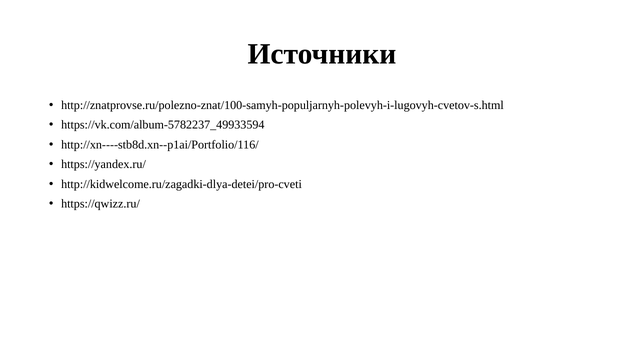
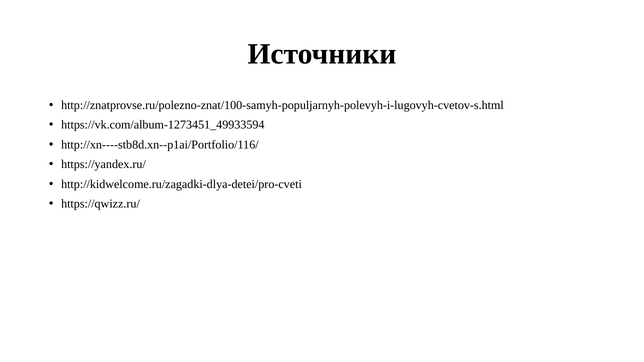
https://vk.com/album-5782237_49933594: https://vk.com/album-5782237_49933594 -> https://vk.com/album-1273451_49933594
